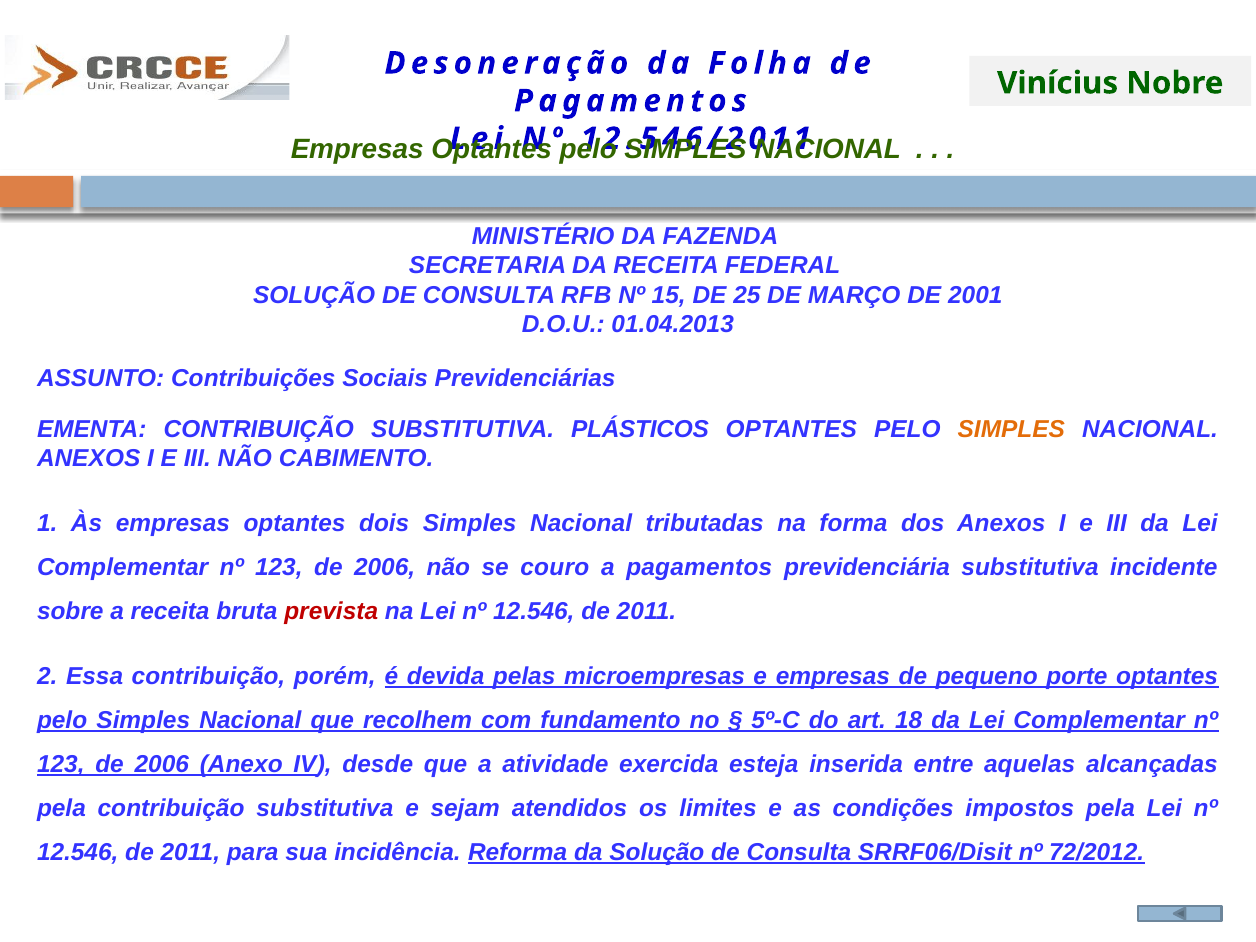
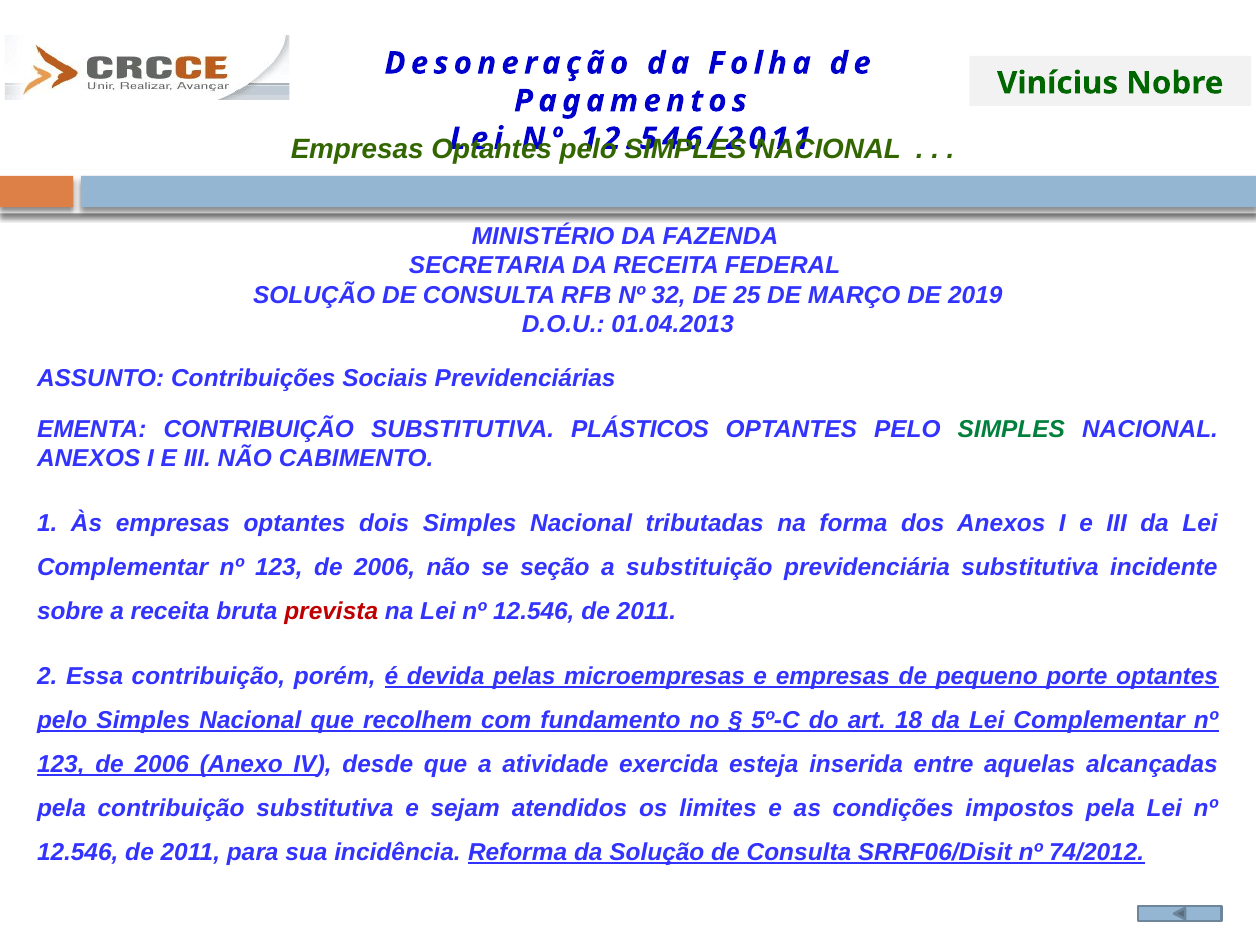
15: 15 -> 32
2001: 2001 -> 2019
SIMPLES at (1011, 429) colour: orange -> green
couro: couro -> seção
a pagamentos: pagamentos -> substituição
72/2012: 72/2012 -> 74/2012
